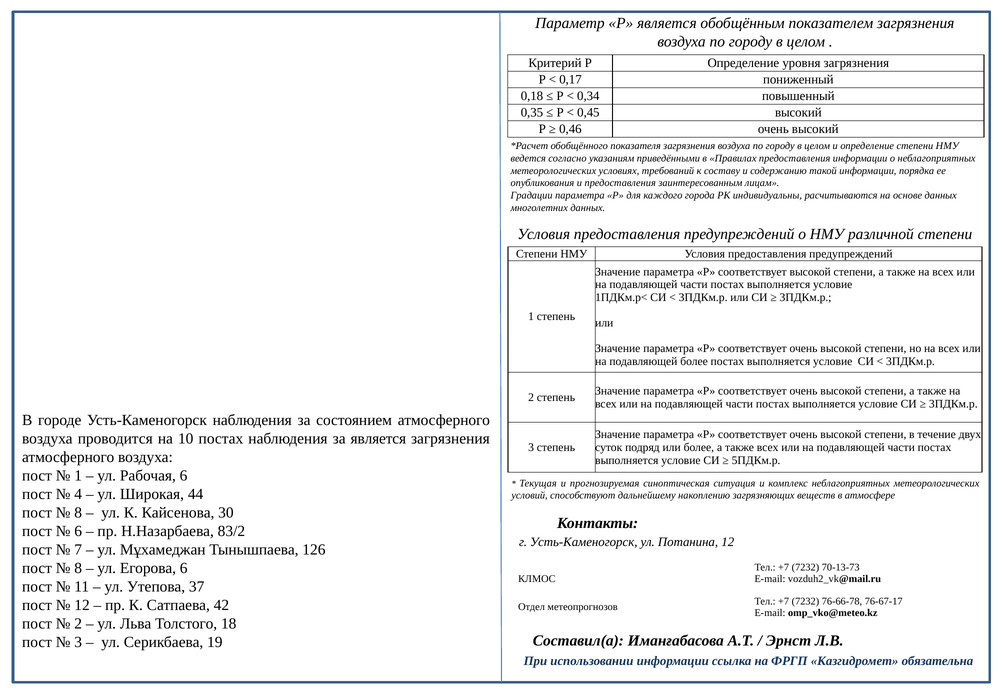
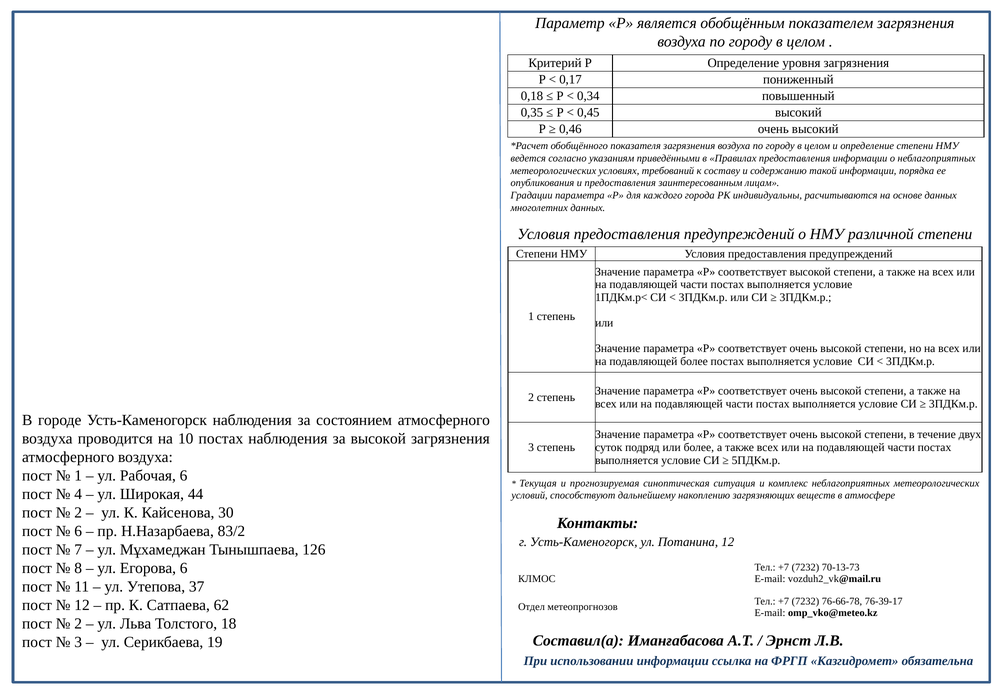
за является: является -> высокой
8 at (78, 513): 8 -> 2
76-67-17: 76-67-17 -> 76-39-17
42: 42 -> 62
